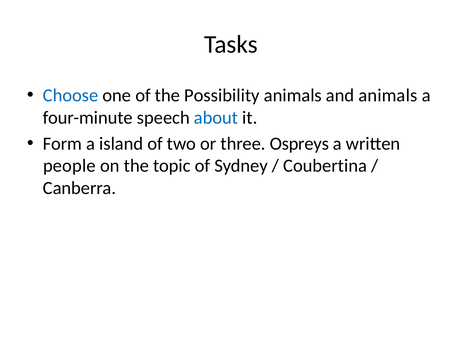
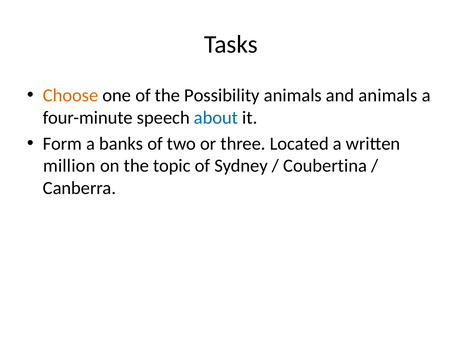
Choose colour: blue -> orange
island: island -> banks
Ospreys: Ospreys -> Located
people: people -> million
